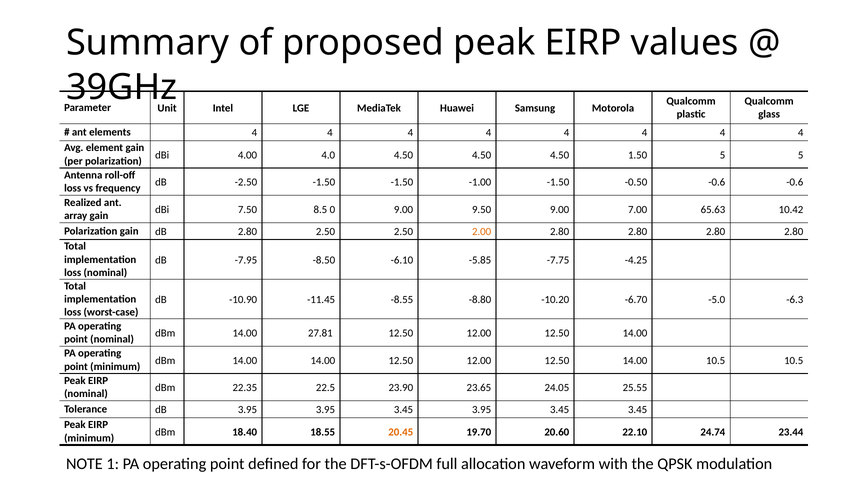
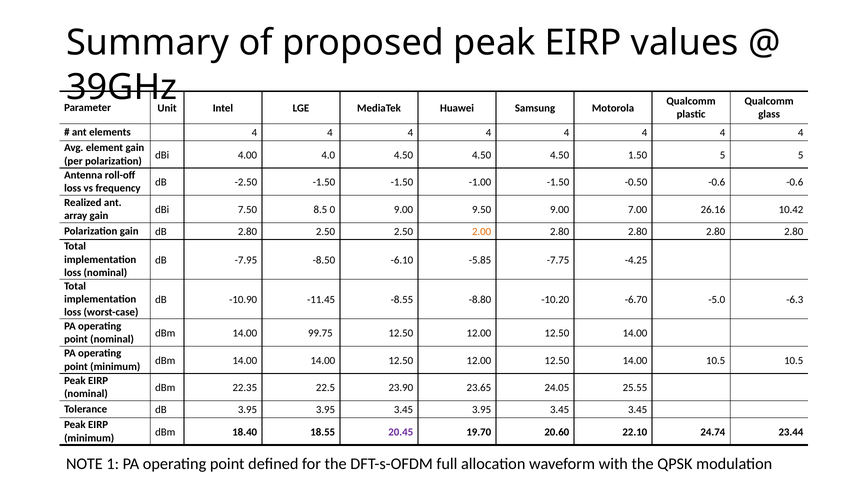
65.63: 65.63 -> 26.16
27.81: 27.81 -> 99.75
20.45 colour: orange -> purple
